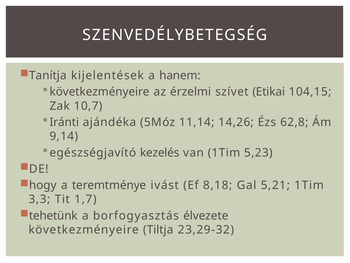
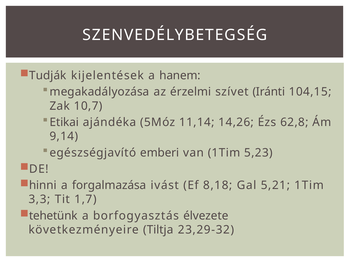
Tanítja: Tanítja -> Tudják
következményeire at (100, 92): következményeire -> megakadályozása
Etikai: Etikai -> Iránti
Iránti: Iránti -> Etikai
kezelés: kezelés -> emberi
hogy: hogy -> hinni
teremtménye: teremtménye -> forgalmazása
